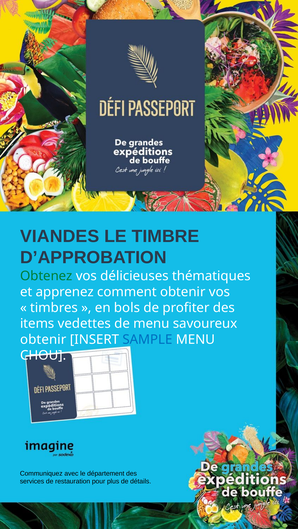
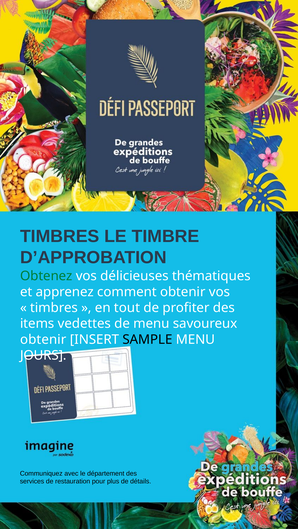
VIANDES at (60, 236): VIANDES -> TIMBRES
bols: bols -> tout
SAMPLE colour: blue -> black
CHOU: CHOU -> JOURS
